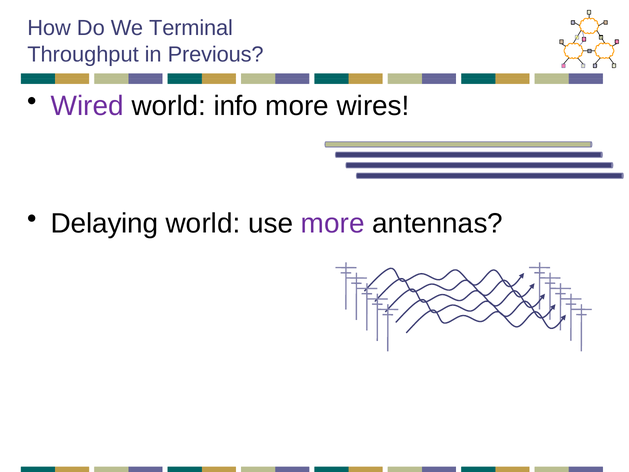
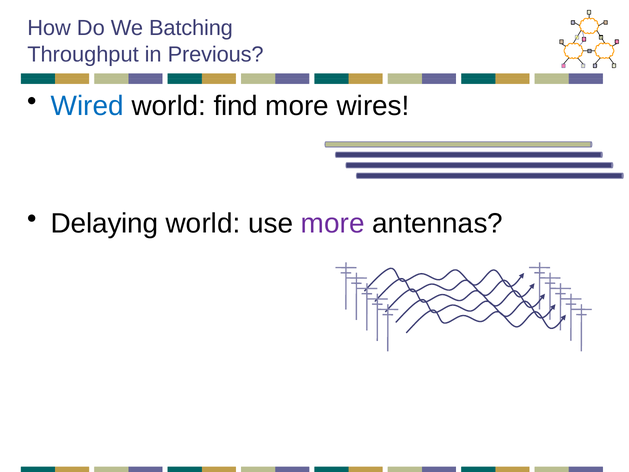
Terminal: Terminal -> Batching
Wired colour: purple -> blue
info: info -> find
